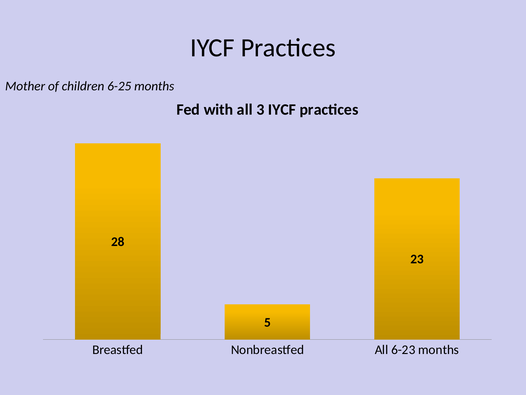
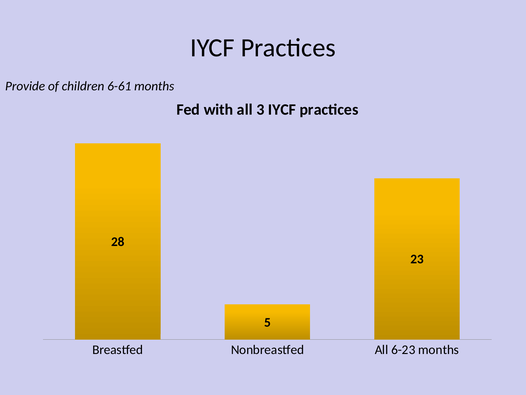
Mother: Mother -> Provide
6-25: 6-25 -> 6-61
